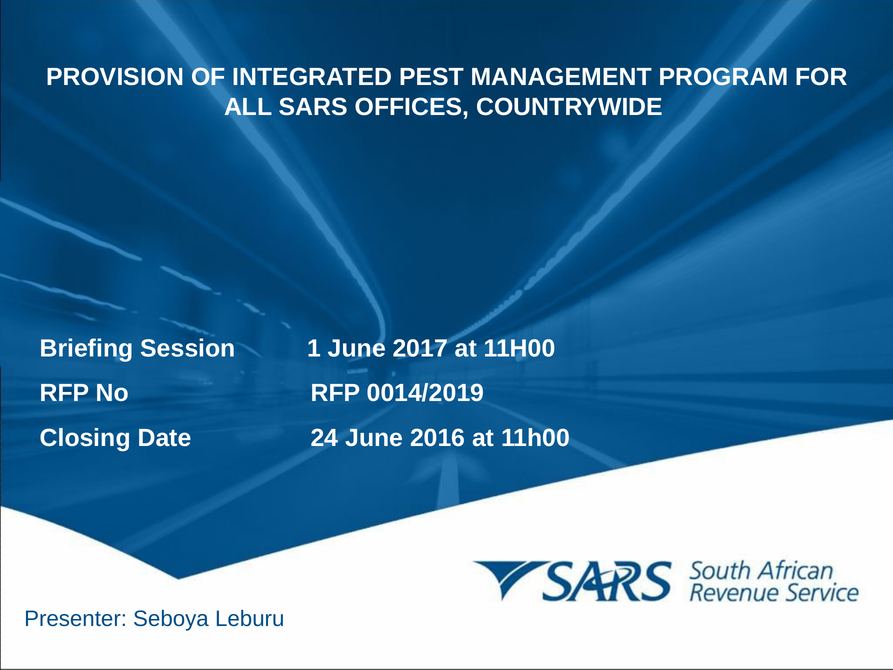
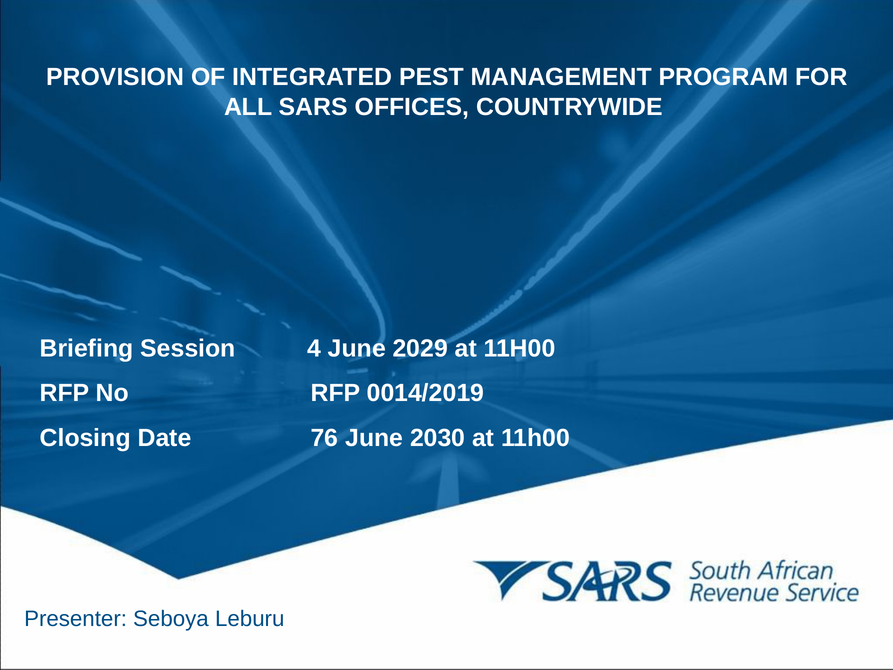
1: 1 -> 4
2017: 2017 -> 2029
24: 24 -> 76
2016: 2016 -> 2030
